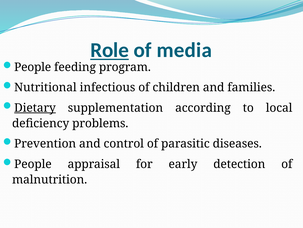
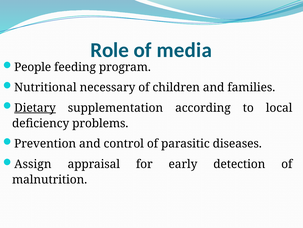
Role underline: present -> none
infectious: infectious -> necessary
People at (33, 164): People -> Assign
